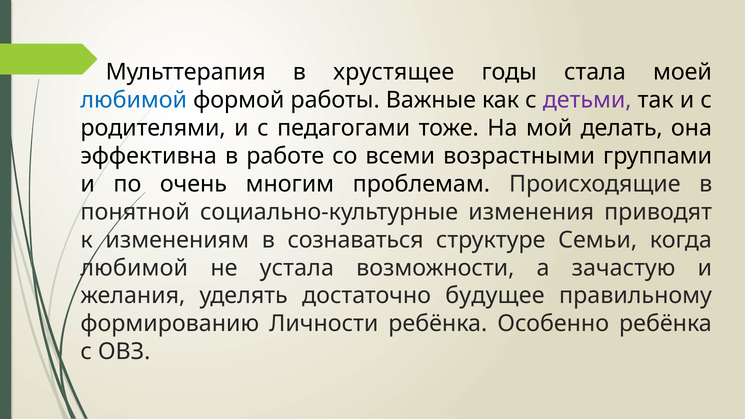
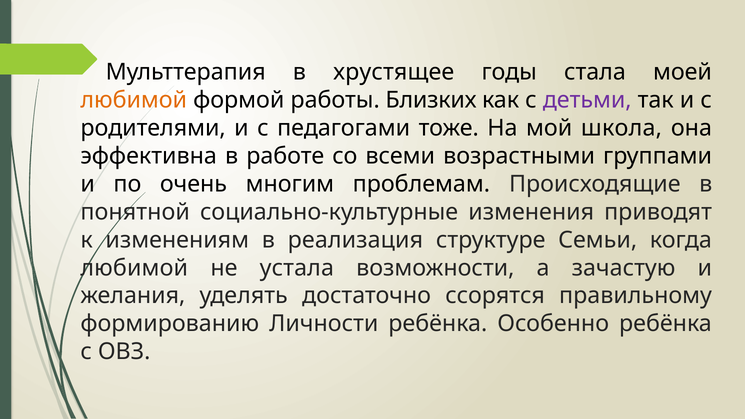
любимой at (134, 100) colour: blue -> orange
Важные: Важные -> Близких
делать: делать -> школа
сознаваться: сознаваться -> реализация
будущее: будущее -> ссорятся
